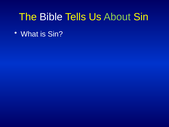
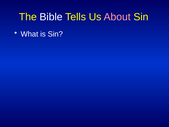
About colour: light green -> pink
